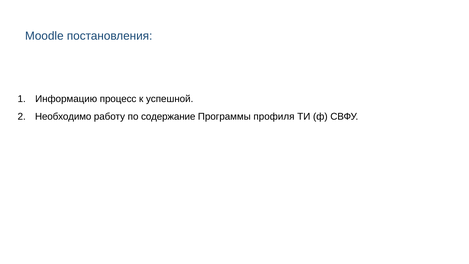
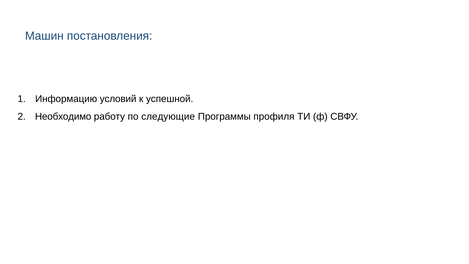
Moodle: Moodle -> Машин
процесс: процесс -> условий
содержание: содержание -> следующие
